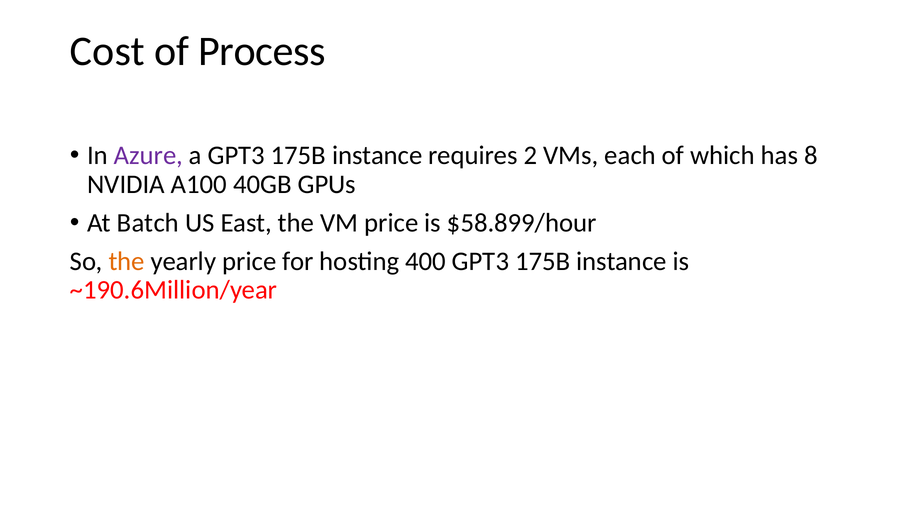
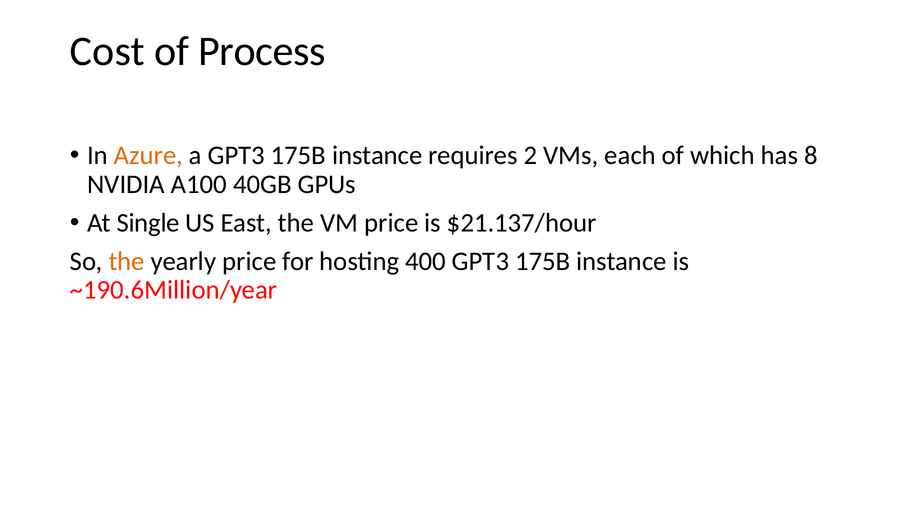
Azure colour: purple -> orange
Batch: Batch -> Single
$58.899/hour: $58.899/hour -> $21.137/hour
